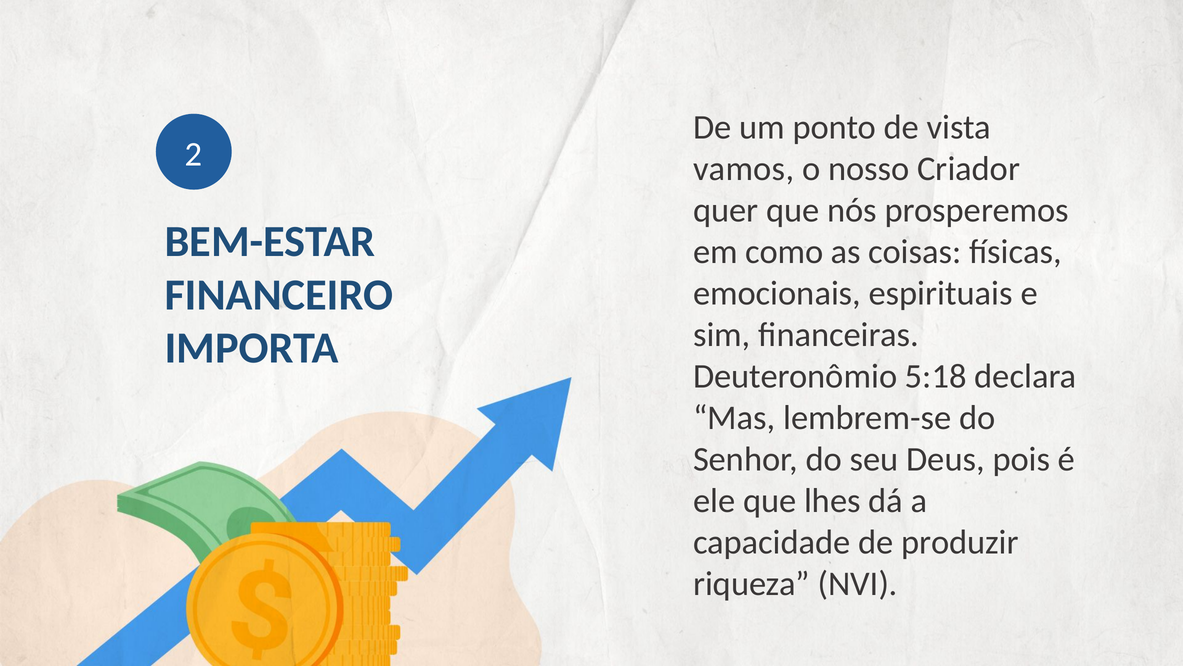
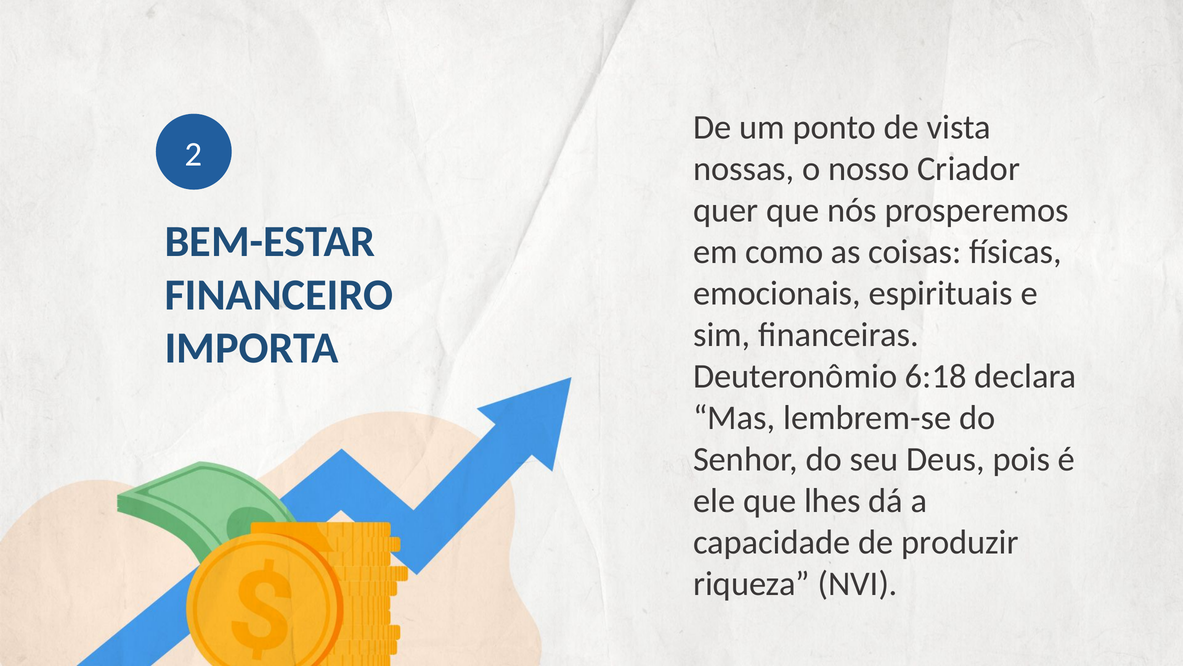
vamos: vamos -> nossas
5:18: 5:18 -> 6:18
